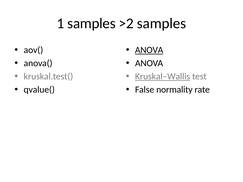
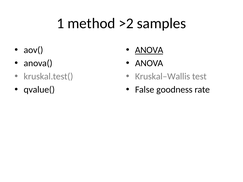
1 samples: samples -> method
Kruskal–Wallis underline: present -> none
normality: normality -> goodness
